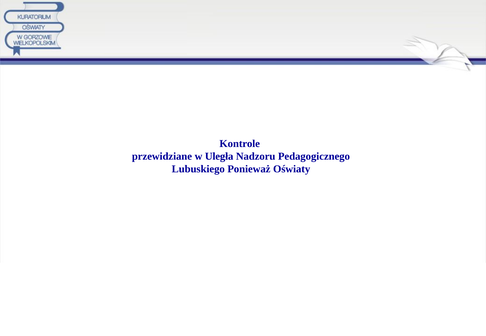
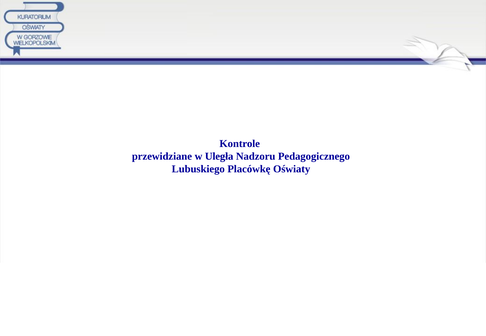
Ponieważ: Ponieważ -> Placówkę
